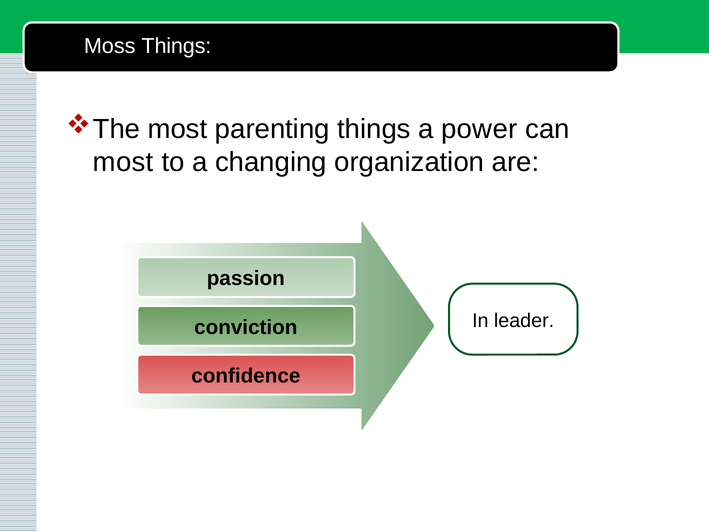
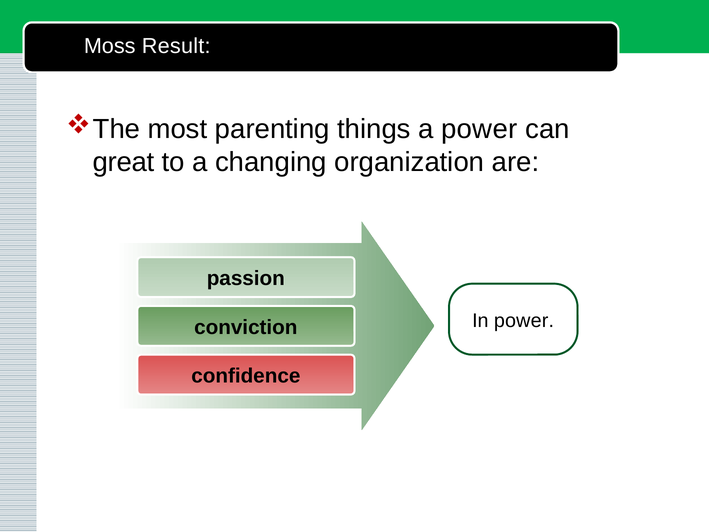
Moss Things: Things -> Result
most at (123, 162): most -> great
In leader: leader -> power
